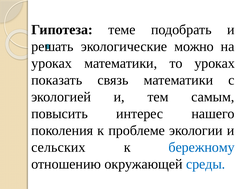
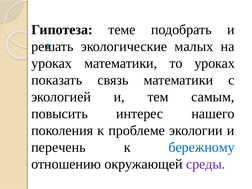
можно at (194, 47): можно -> малых
сельских at (58, 147): сельских -> перечень
среды colour: blue -> purple
